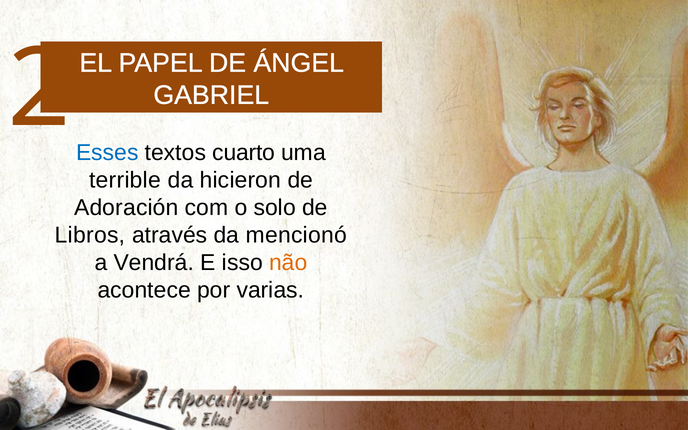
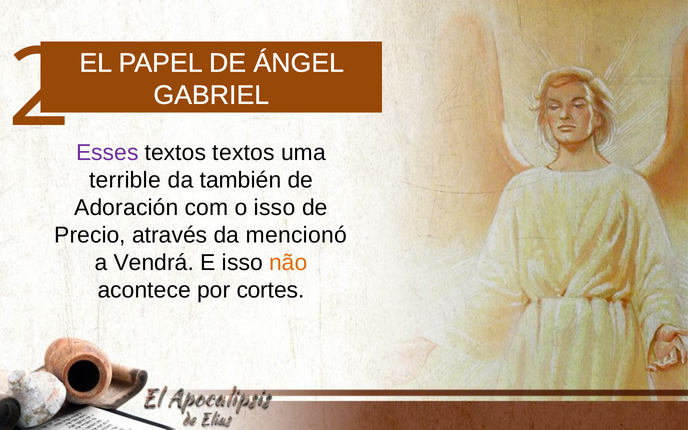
Esses colour: blue -> purple
textos cuarto: cuarto -> textos
hicieron: hicieron -> también
o solo: solo -> isso
Libros: Libros -> Precio
varias: varias -> cortes
